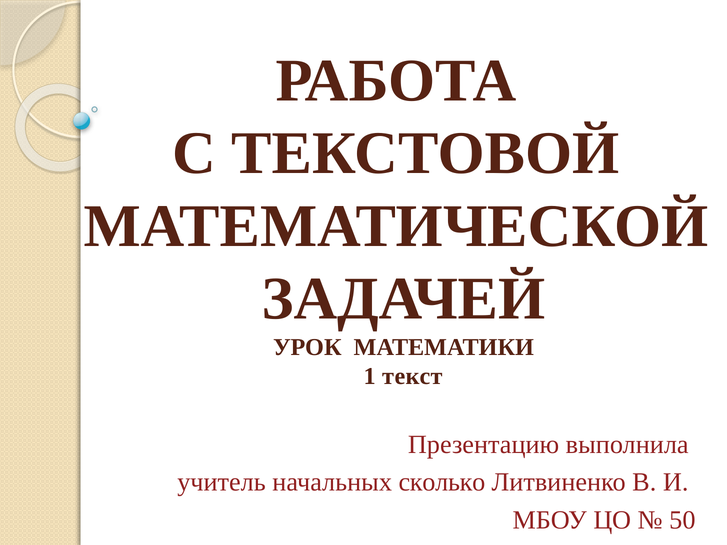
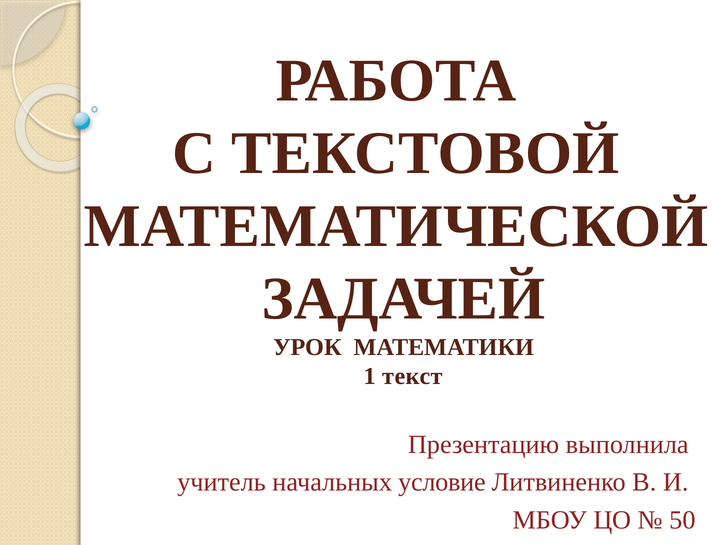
сколько: сколько -> условие
